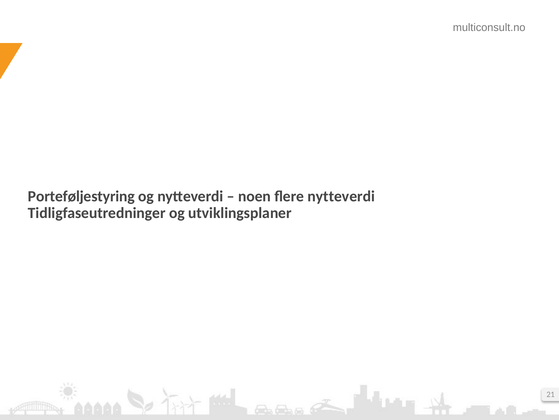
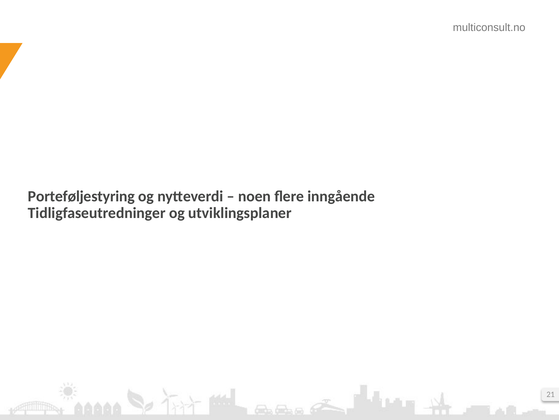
flere nytteverdi: nytteverdi -> inngående
